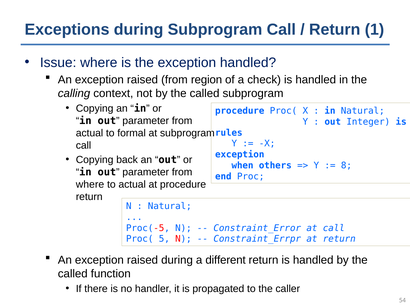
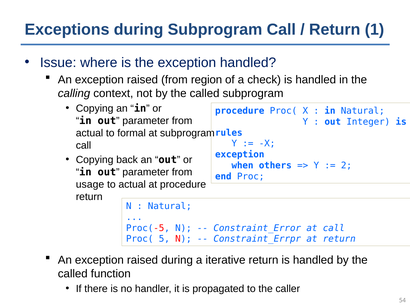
8: 8 -> 2
where at (90, 184): where -> usage
different: different -> iterative
